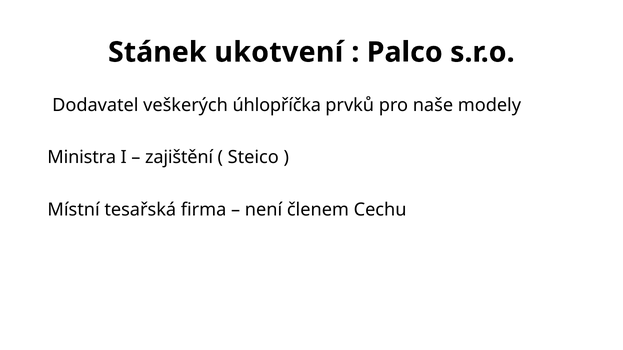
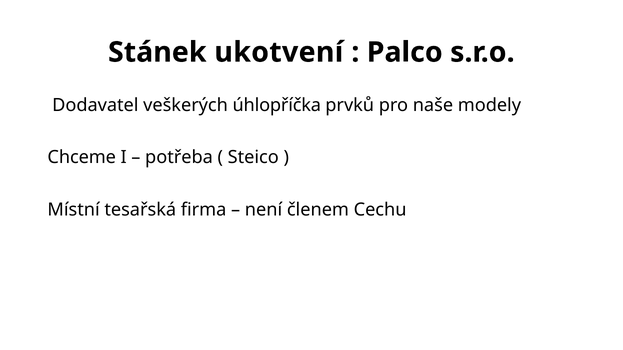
Ministra: Ministra -> Chceme
zajištění: zajištění -> potřeba
